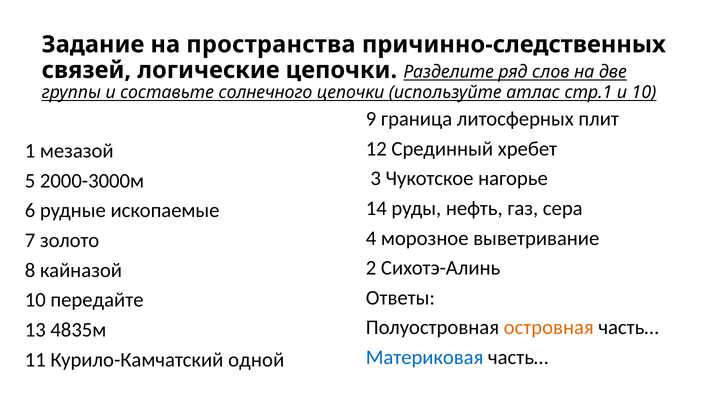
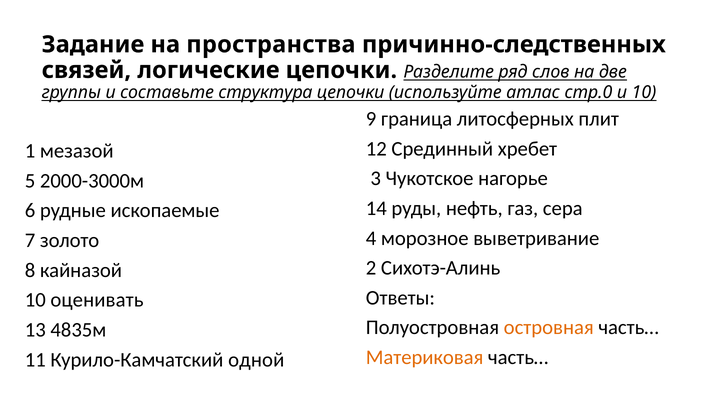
солнечного: солнечного -> структура
стр.1: стр.1 -> стр.0
передайте: передайте -> оценивать
Материковая colour: blue -> orange
